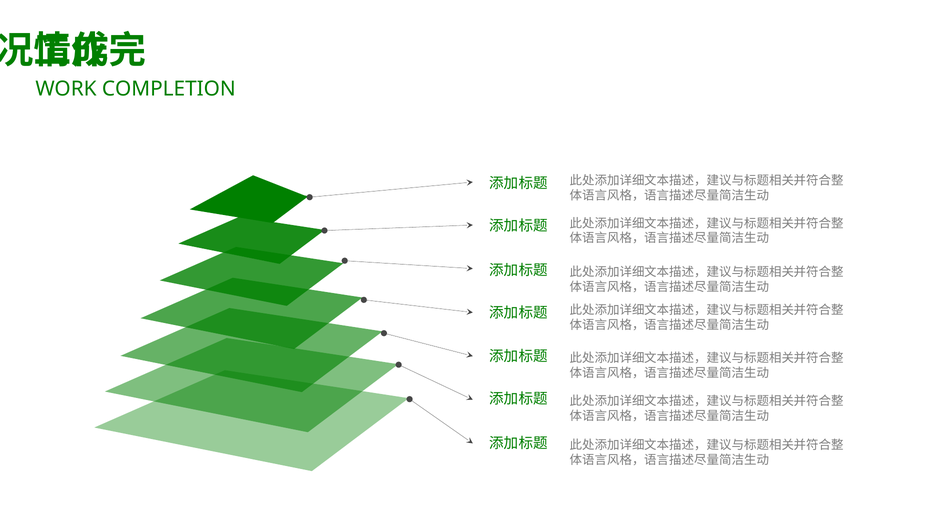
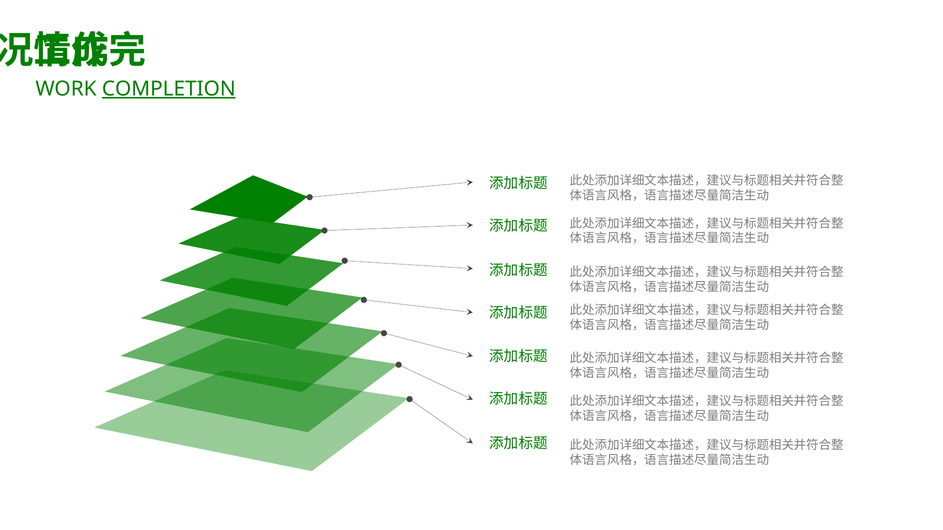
COMPLETION underline: none -> present
